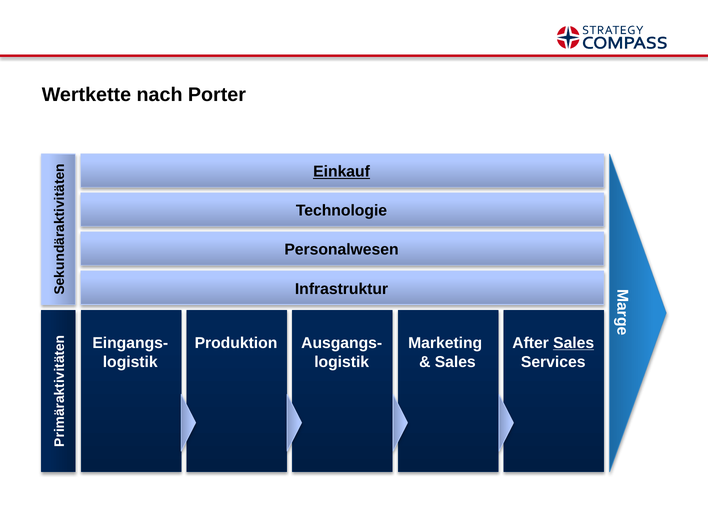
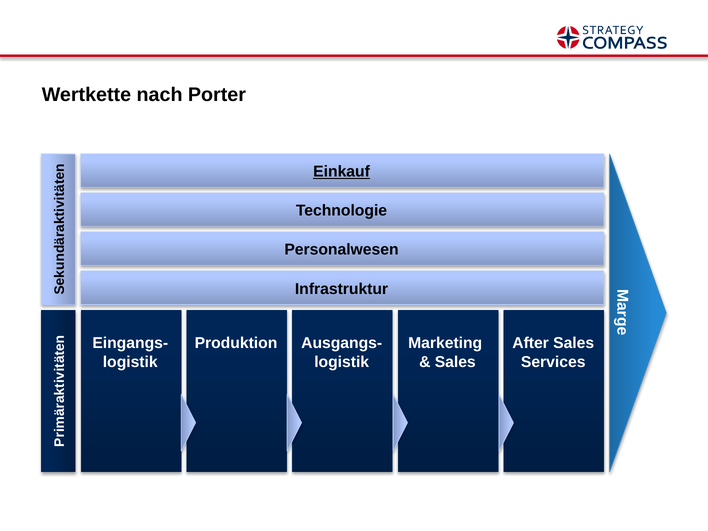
Sales at (574, 343) underline: present -> none
